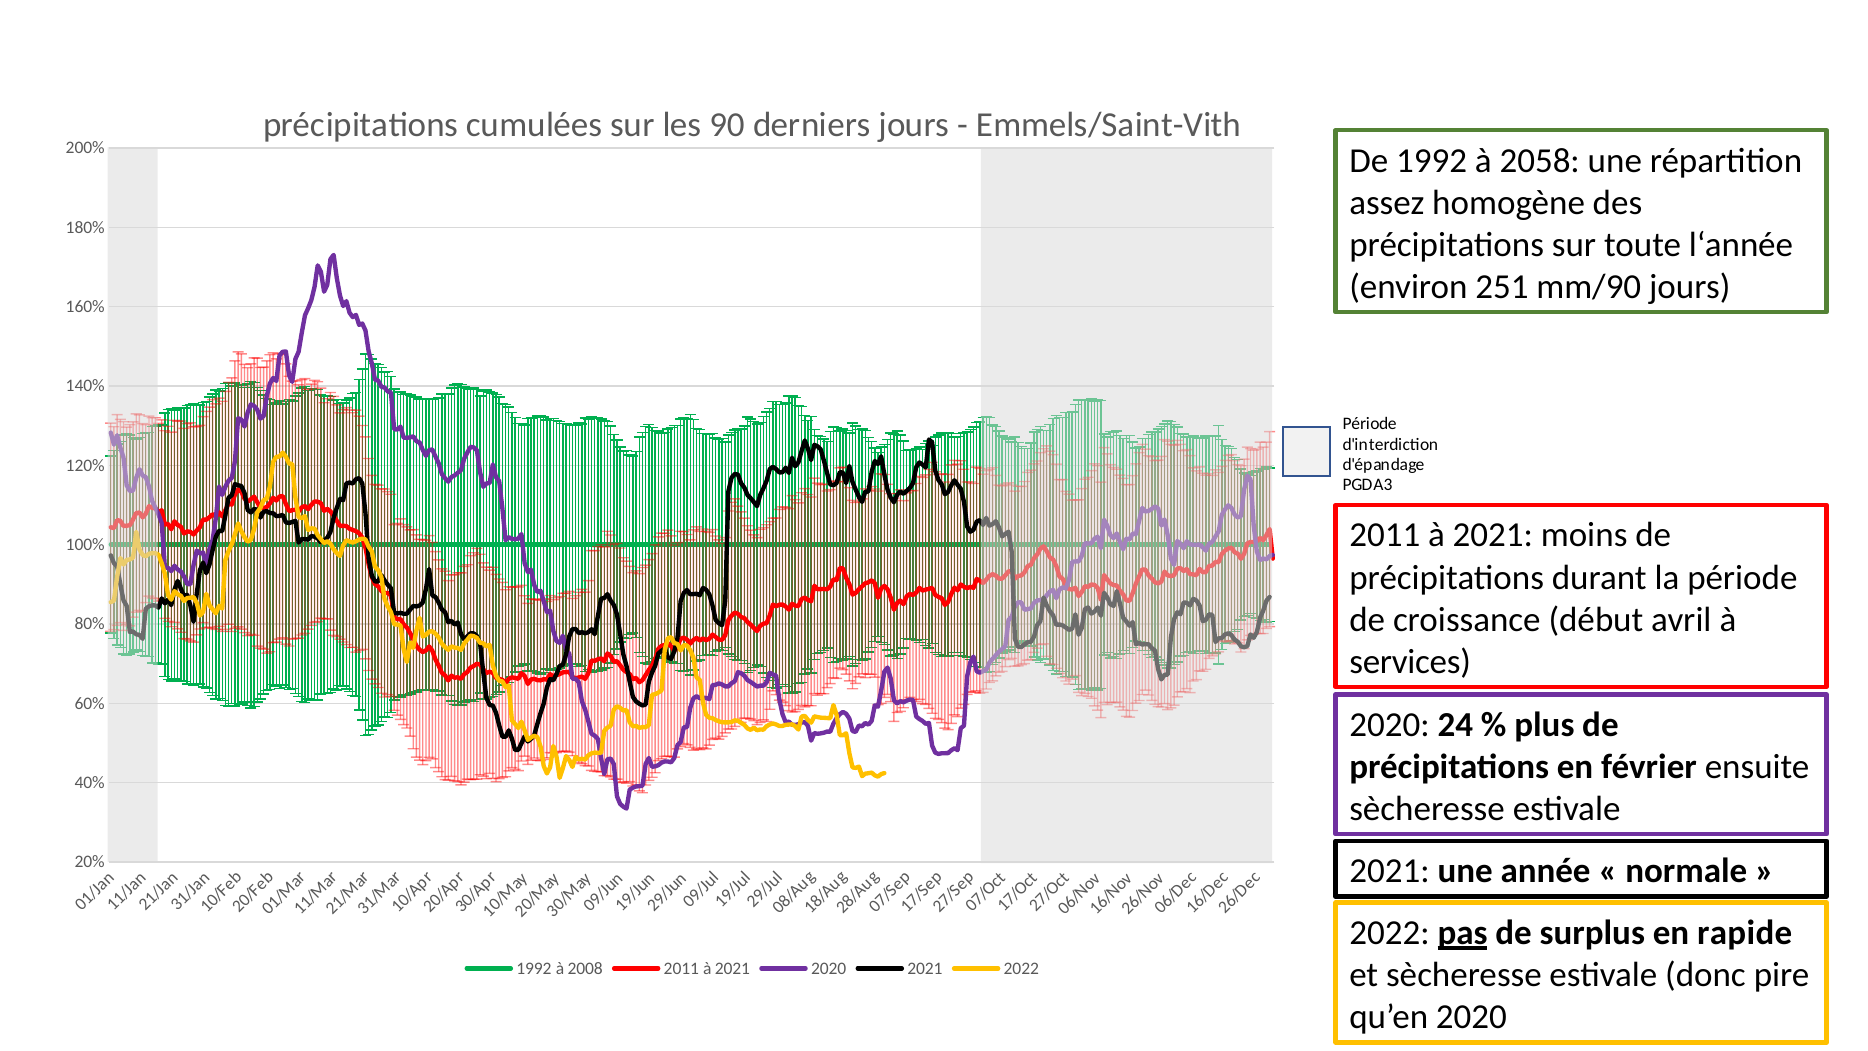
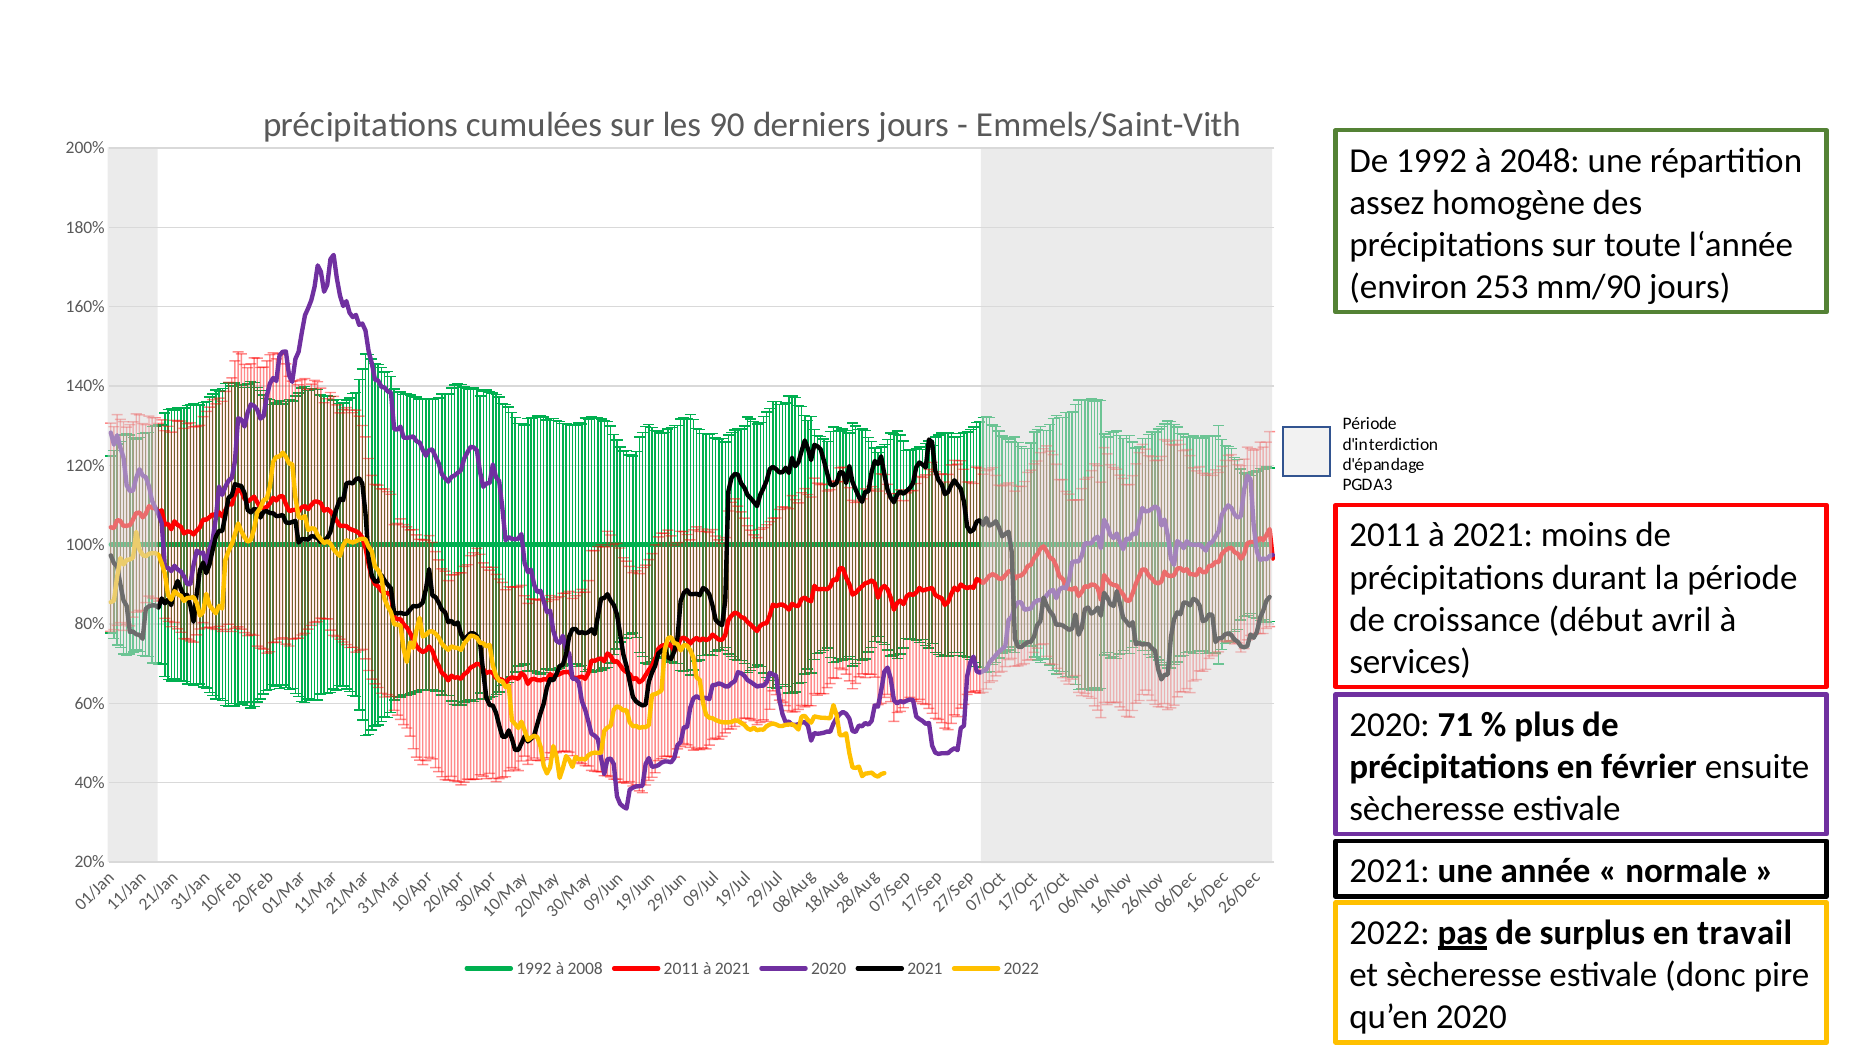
2058: 2058 -> 2048
251: 251 -> 253
24: 24 -> 71
rapide: rapide -> travail
